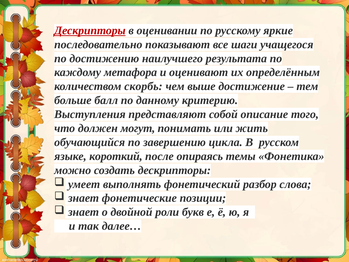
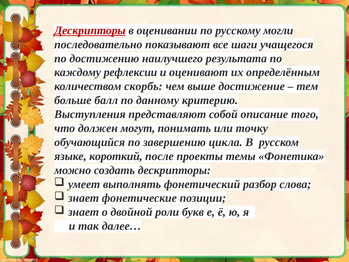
яркие: яркие -> могли
метафора: метафора -> рефлексии
жить: жить -> точку
опираясь: опираясь -> проекты
